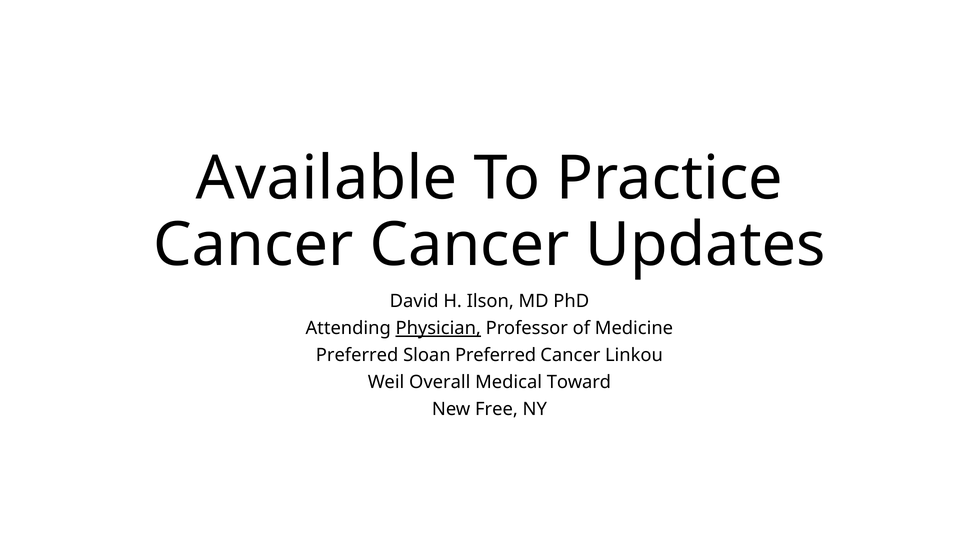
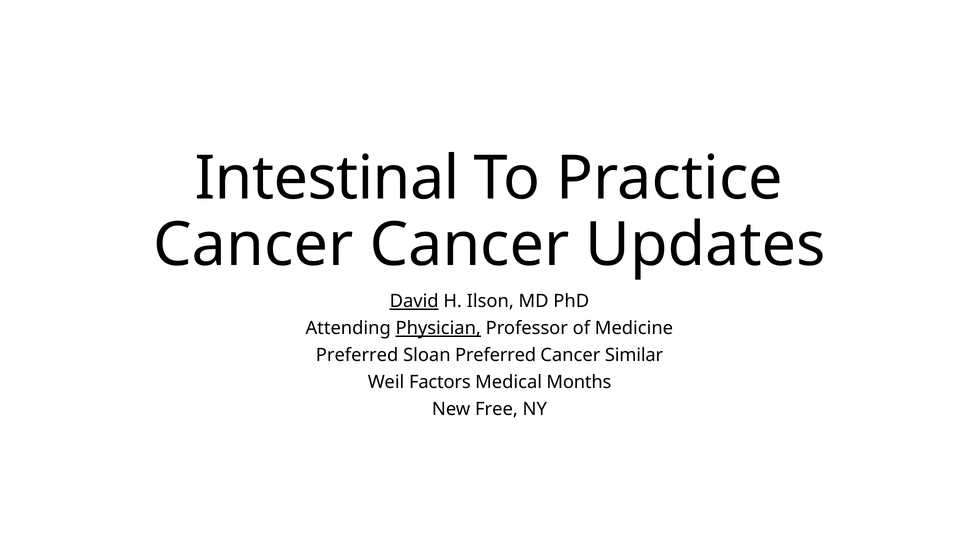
Available: Available -> Intestinal
David underline: none -> present
Linkou: Linkou -> Similar
Overall: Overall -> Factors
Toward: Toward -> Months
